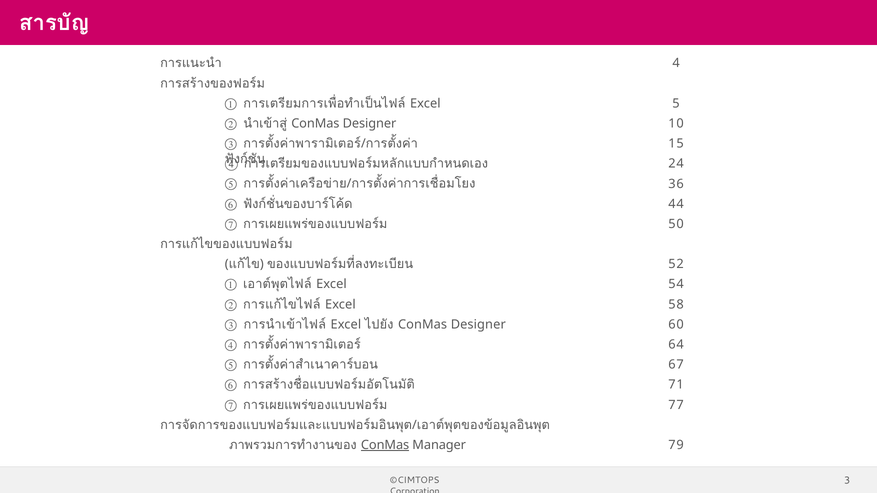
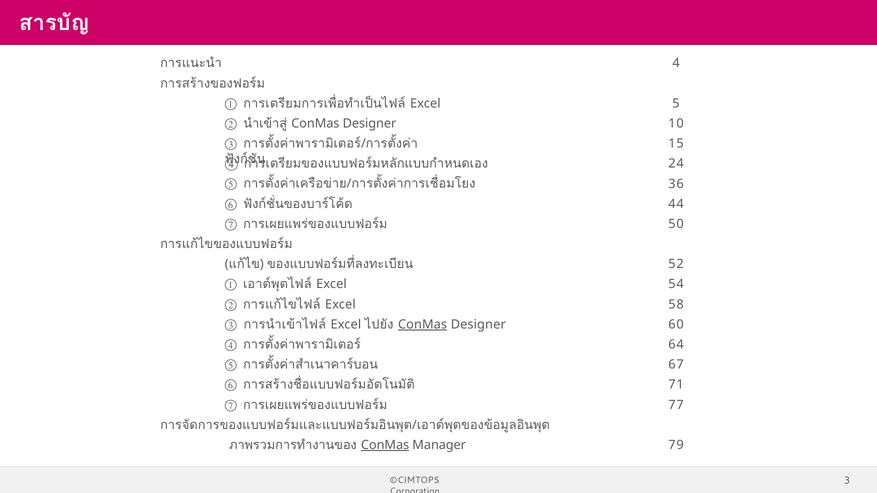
ConMas at (423, 325) underline: none -> present
